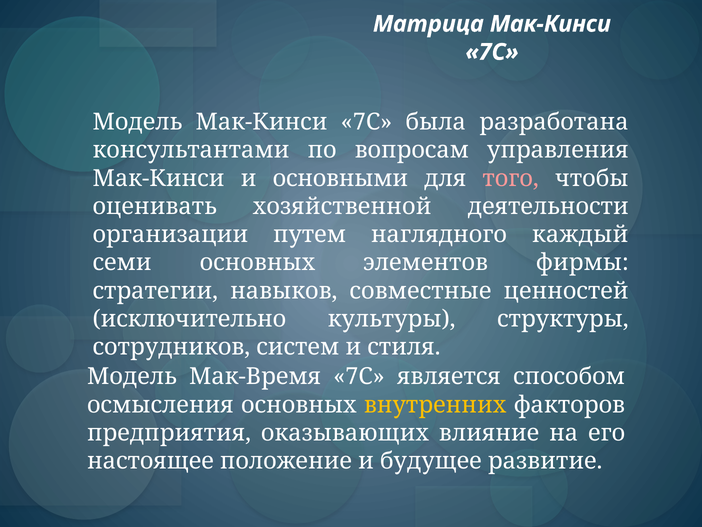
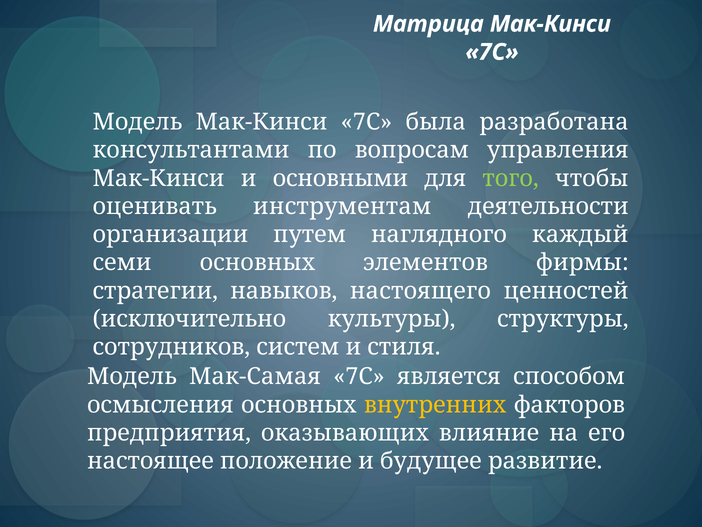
того colour: pink -> light green
хозяйственной: хозяйственной -> инструментам
совместные: совместные -> настоящего
Мак-Время: Мак-Время -> Мак-Самая
